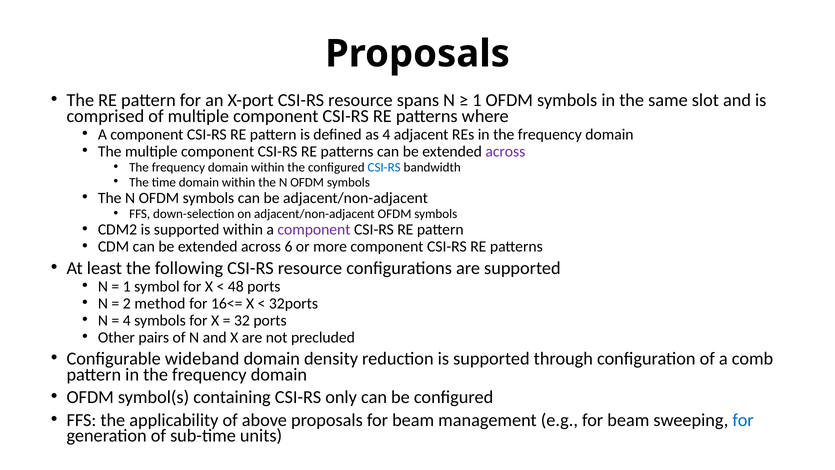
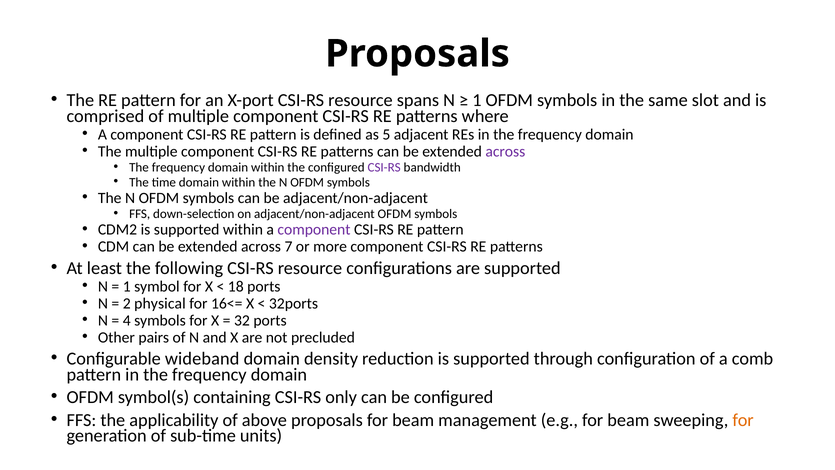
as 4: 4 -> 5
CSI-RS at (384, 167) colour: blue -> purple
6: 6 -> 7
48: 48 -> 18
method: method -> physical
for at (743, 420) colour: blue -> orange
